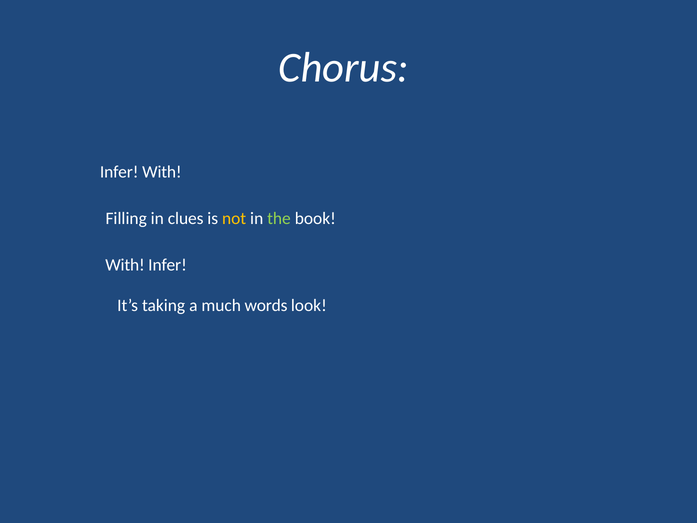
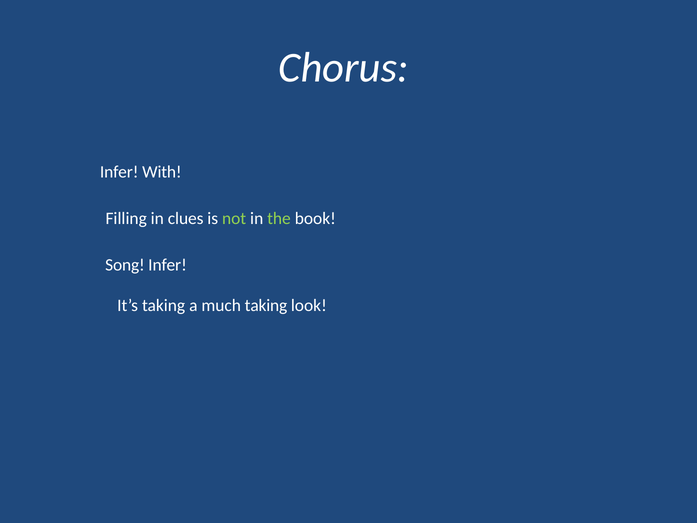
not colour: yellow -> light green
With at (125, 265): With -> Song
much words: words -> taking
